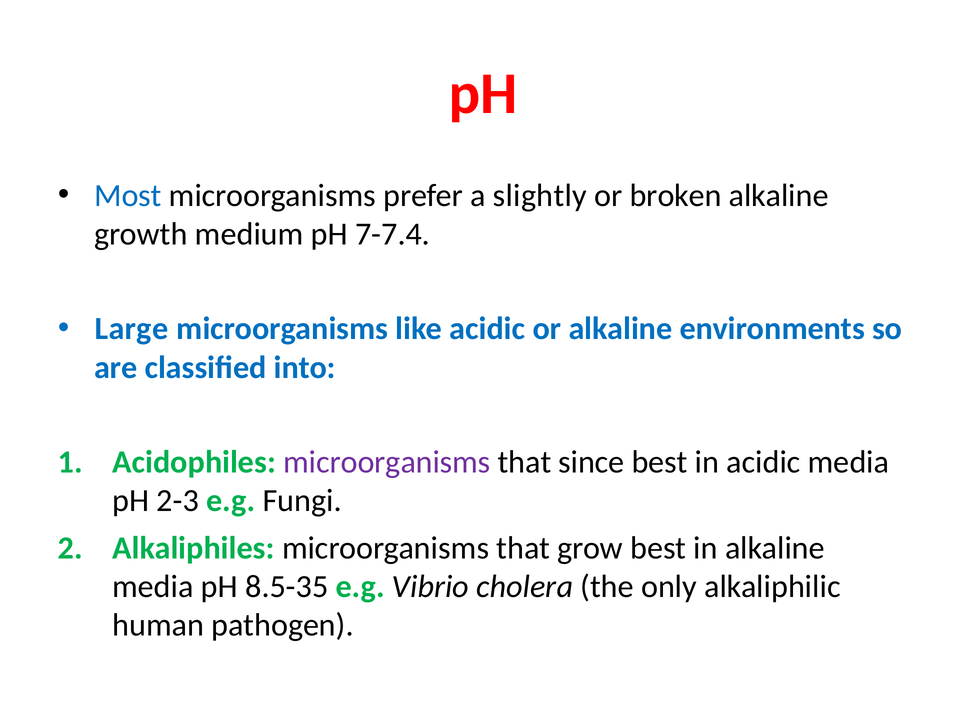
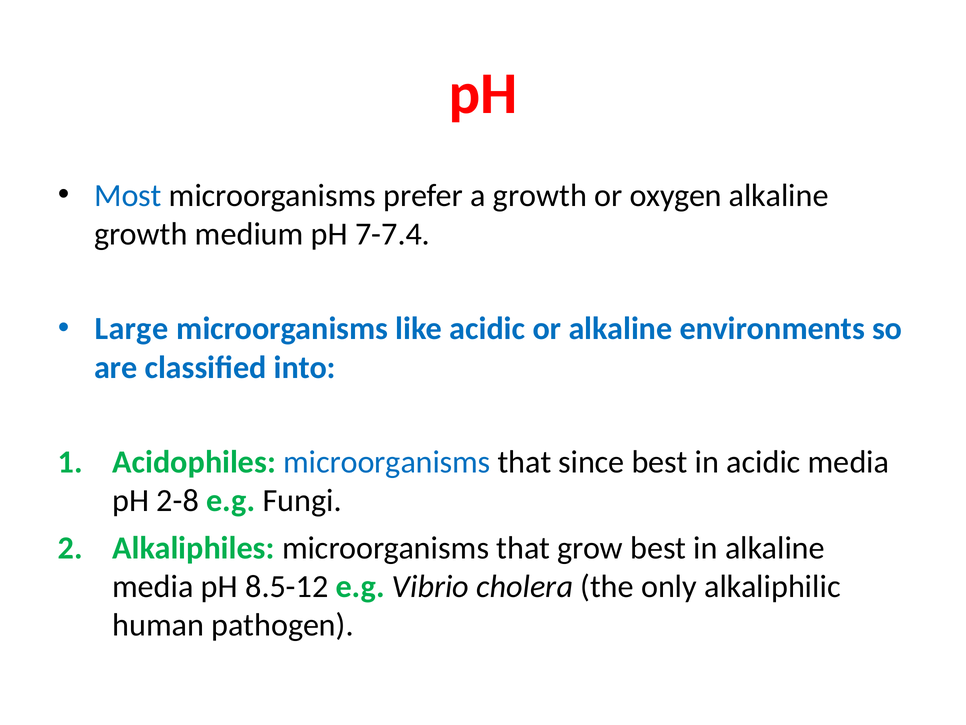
a slightly: slightly -> growth
broken: broken -> oxygen
microorganisms at (387, 462) colour: purple -> blue
2-3: 2-3 -> 2-8
8.5-35: 8.5-35 -> 8.5-12
